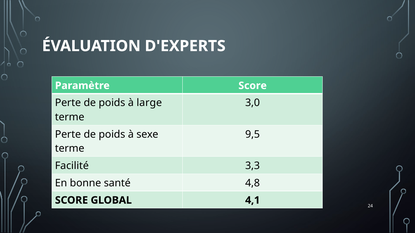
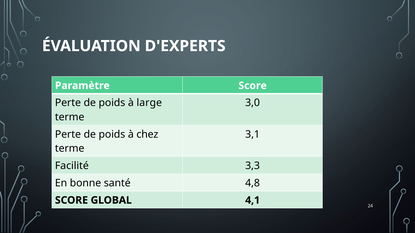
sexe: sexe -> chez
9,5: 9,5 -> 3,1
